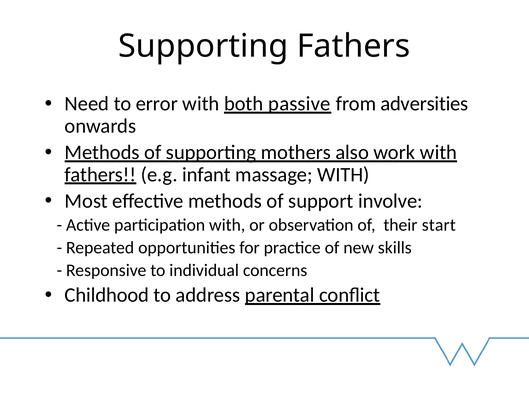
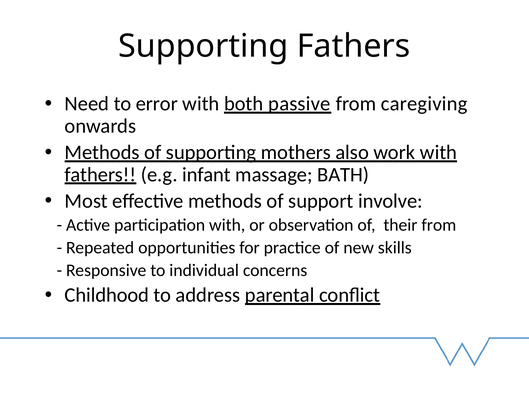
adversities: adversities -> caregiving
massage WITH: WITH -> BATH
their start: start -> from
